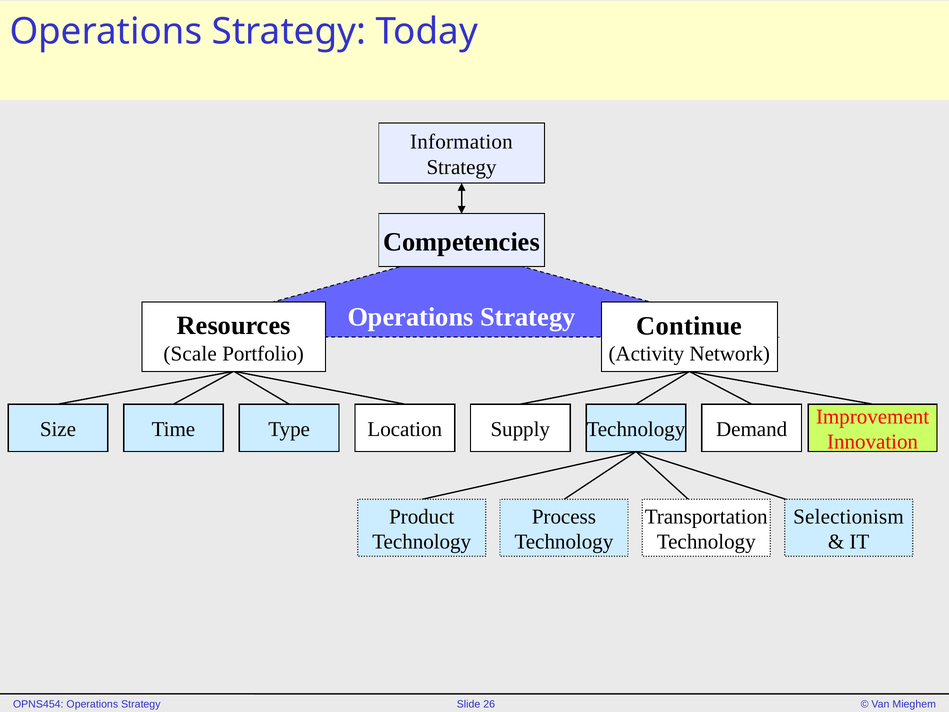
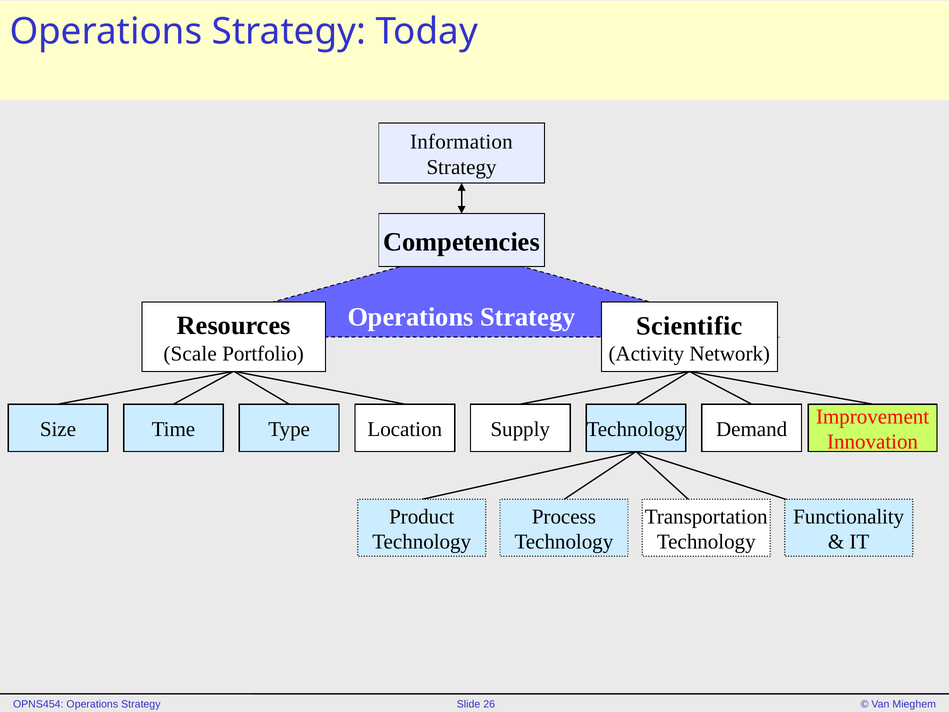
Continue: Continue -> Scientific
Selectionism: Selectionism -> Functionality
